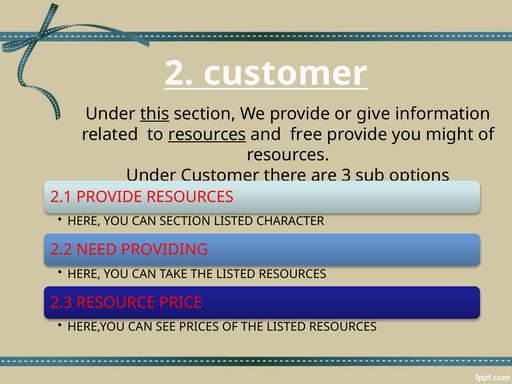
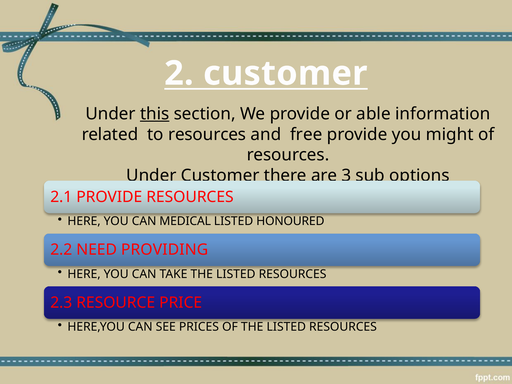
give: give -> able
resources at (207, 134) underline: present -> none
SECTION at (185, 221): SECTION -> MEDICAL
CHARACTER: CHARACTER -> HONOURED
